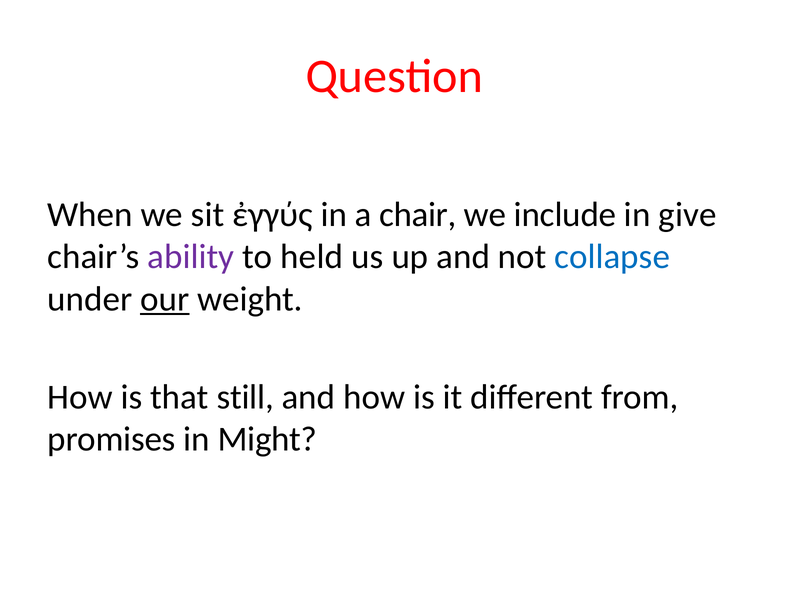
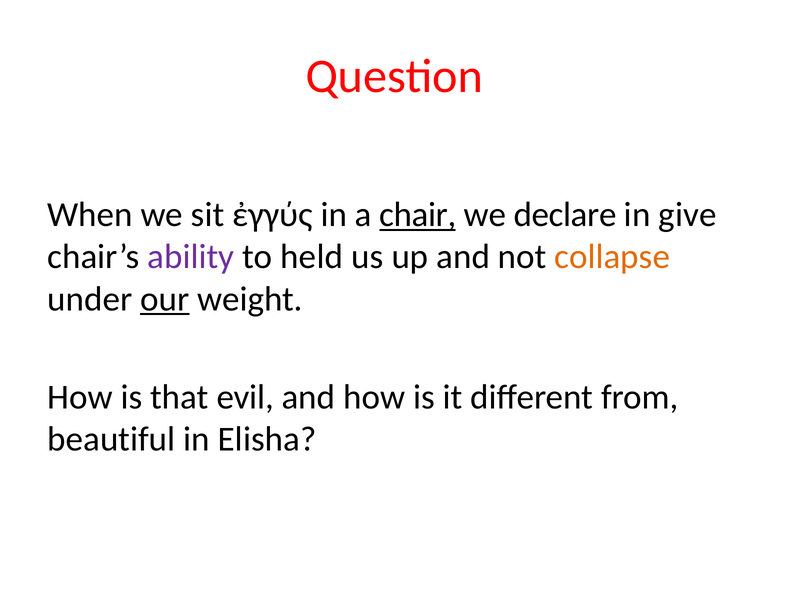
chair underline: none -> present
include: include -> declare
collapse colour: blue -> orange
still: still -> evil
promises: promises -> beautiful
Might: Might -> Elisha
